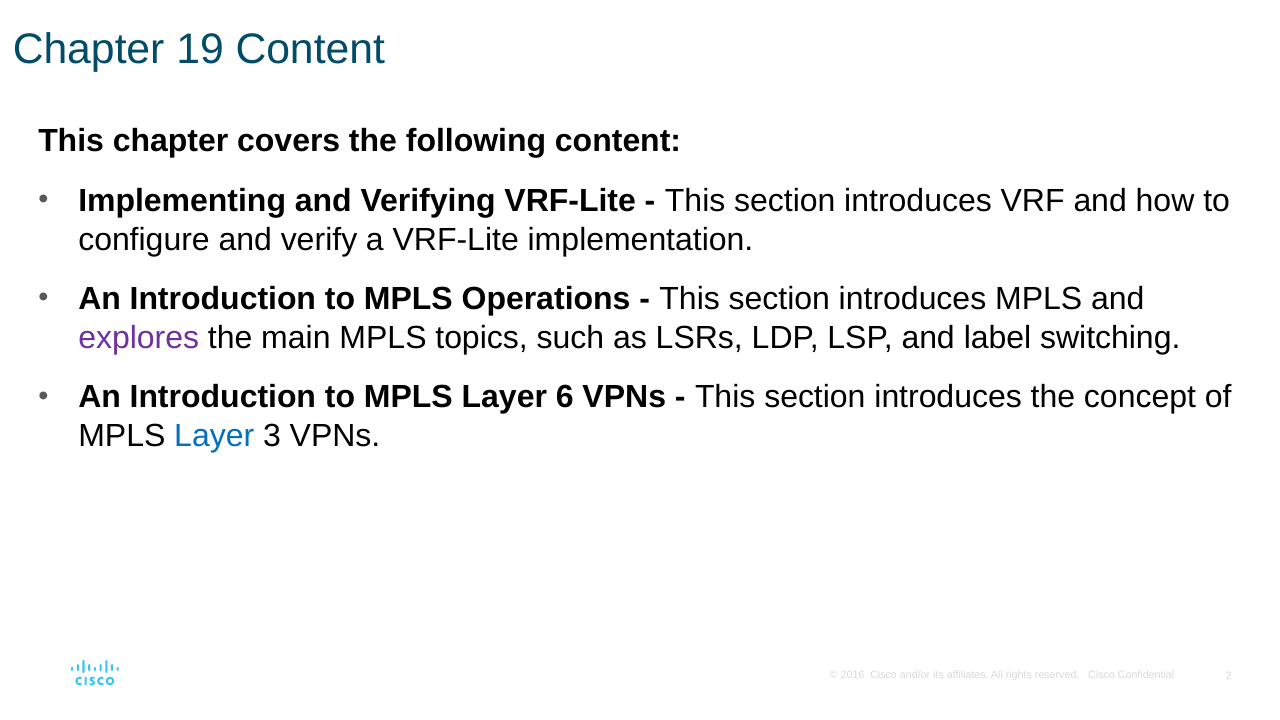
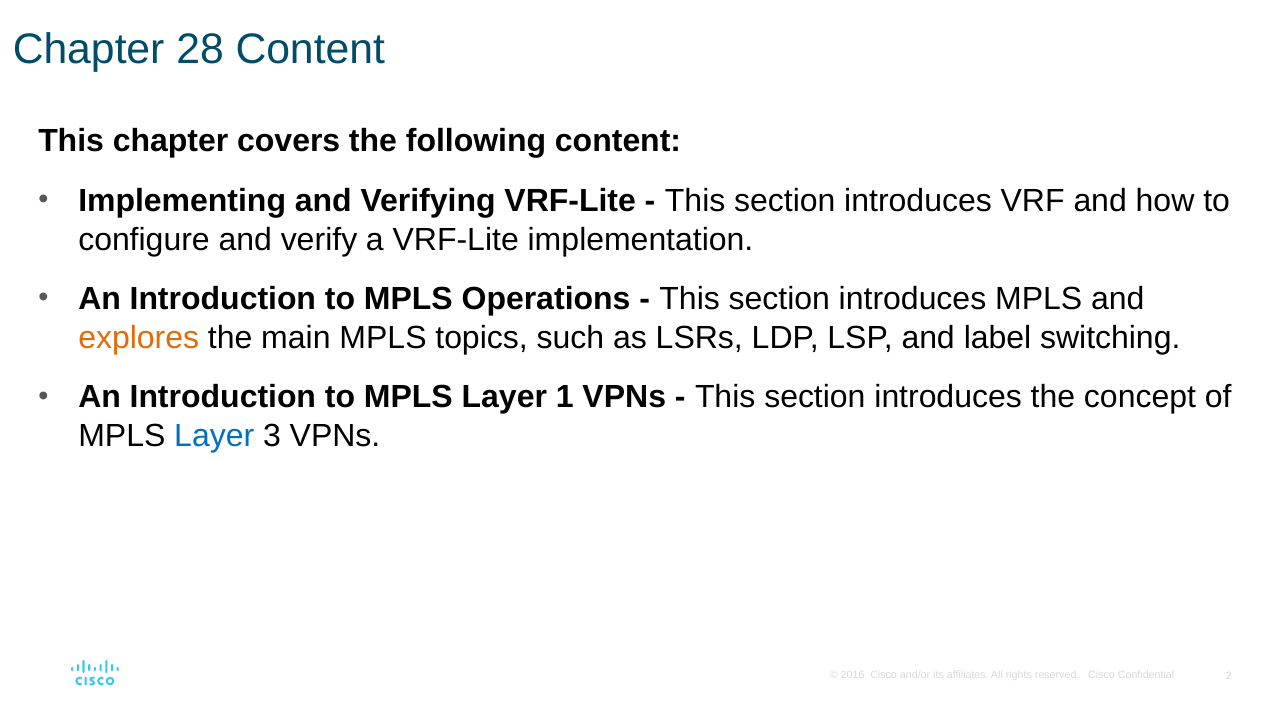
19: 19 -> 28
explores colour: purple -> orange
6: 6 -> 1
